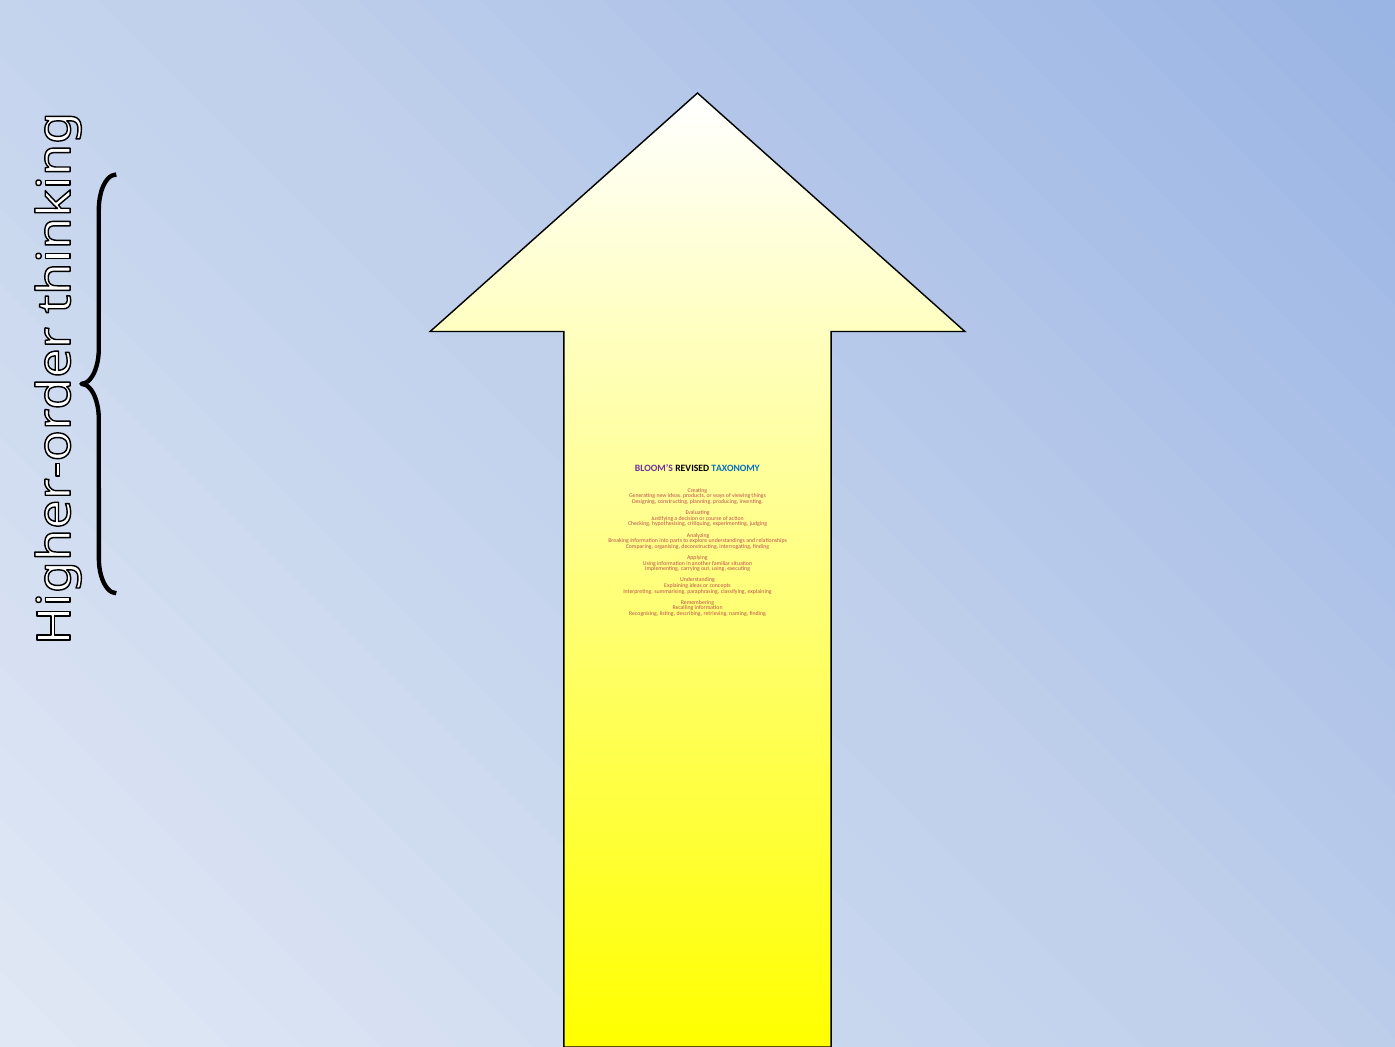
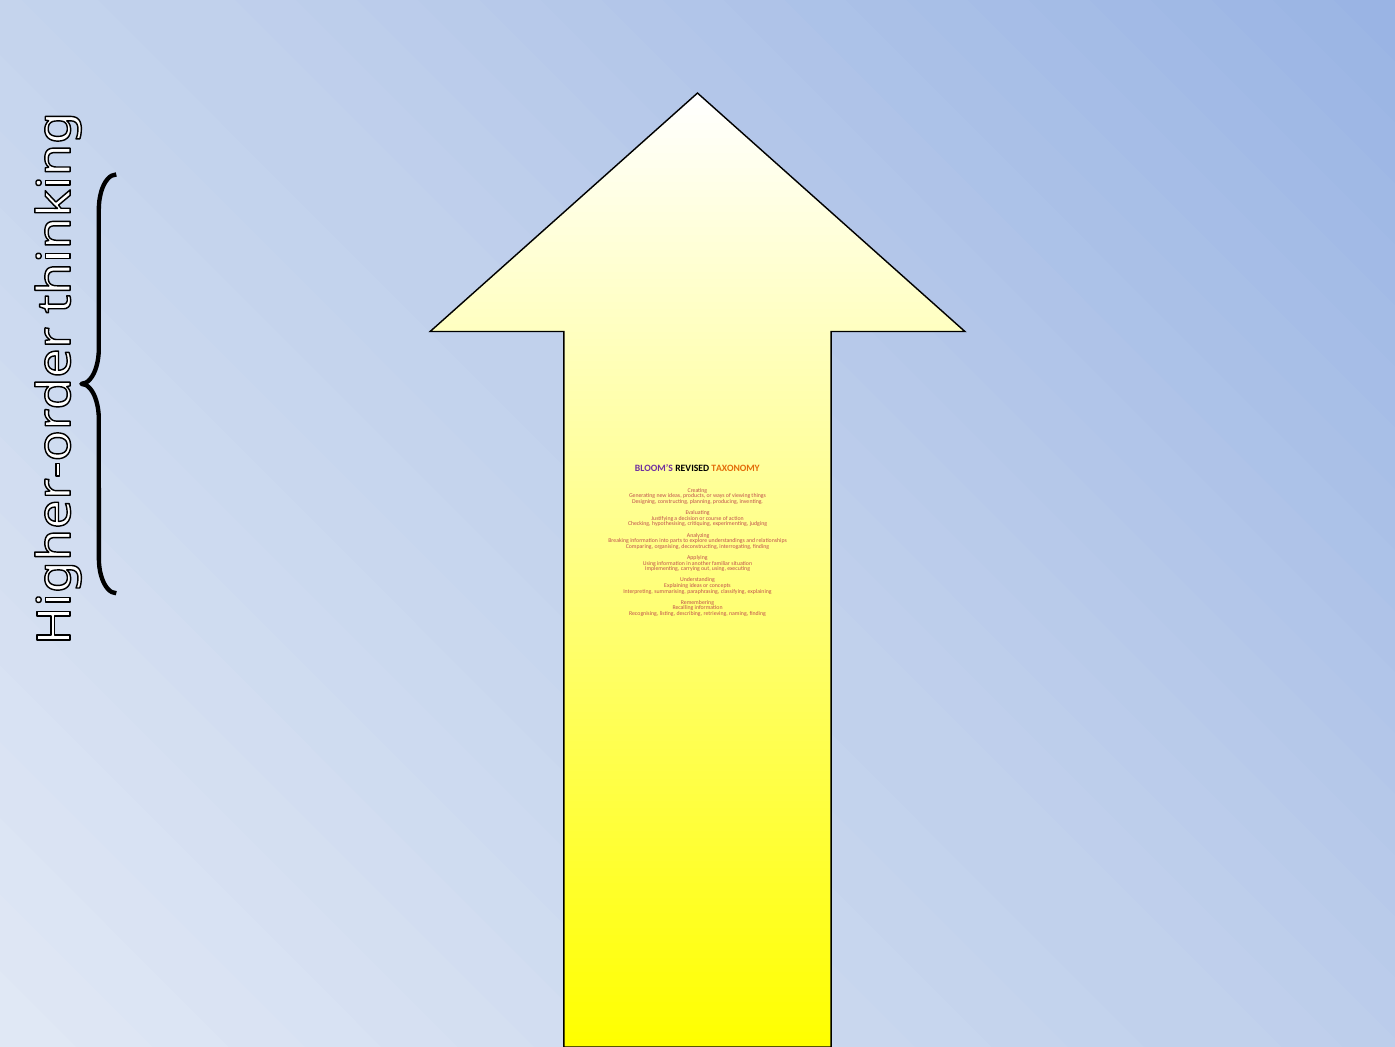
TAXONOMY colour: blue -> orange
